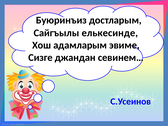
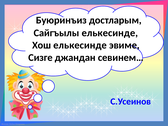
Хош адамларым: адамларым -> елькесинде
